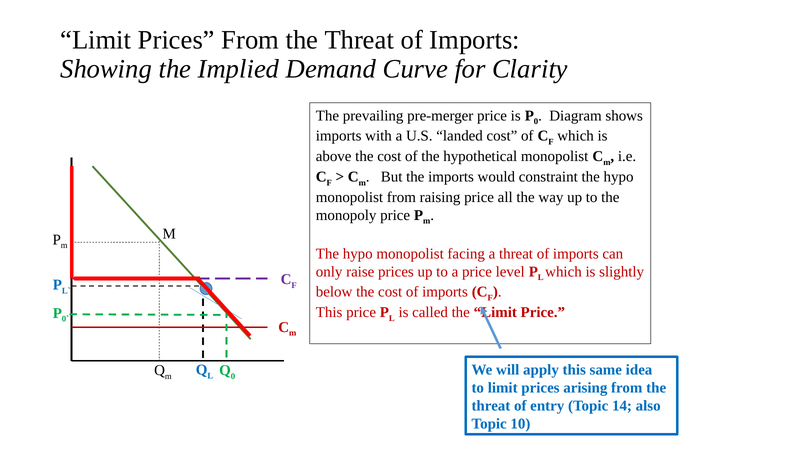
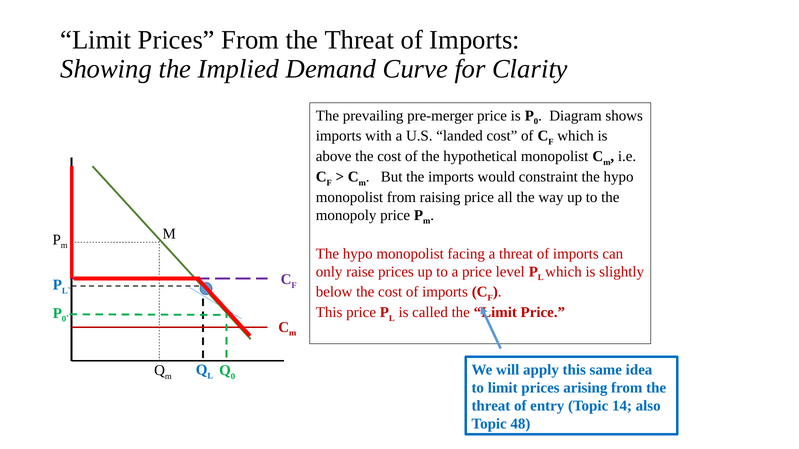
10: 10 -> 48
